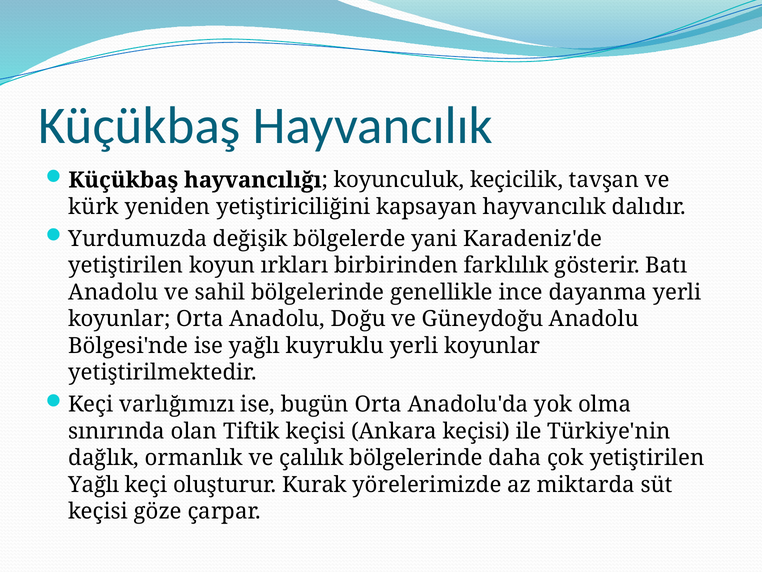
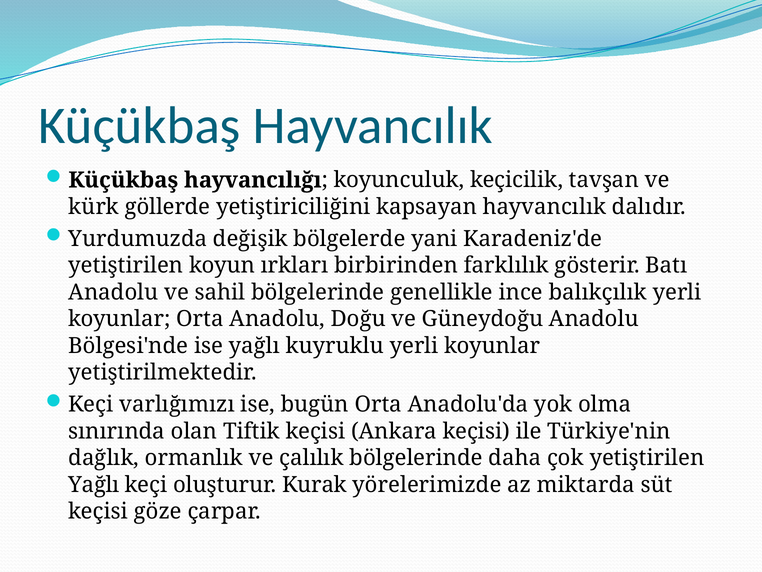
yeniden: yeniden -> göllerde
dayanma: dayanma -> balıkçılık
